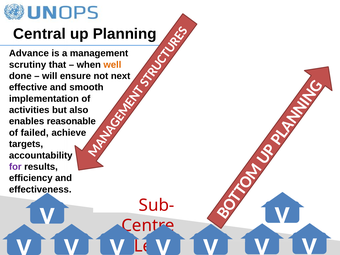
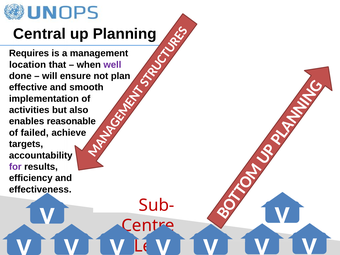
Advance: Advance -> Requires
scrutiny: scrutiny -> location
well colour: orange -> purple
next: next -> plan
